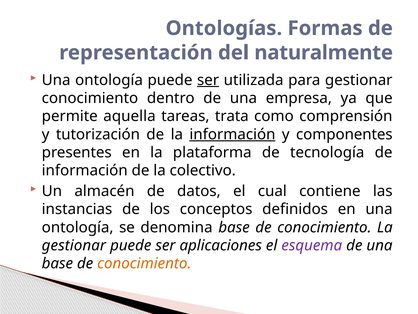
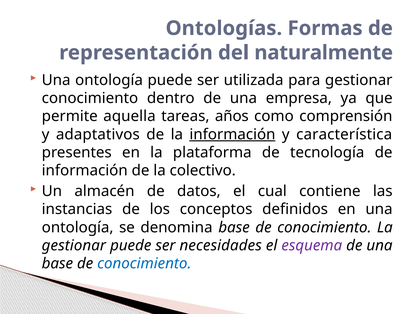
ser at (208, 80) underline: present -> none
trata: trata -> años
tutorización: tutorización -> adaptativos
componentes: componentes -> característica
aplicaciones: aplicaciones -> necesidades
conocimiento at (144, 263) colour: orange -> blue
